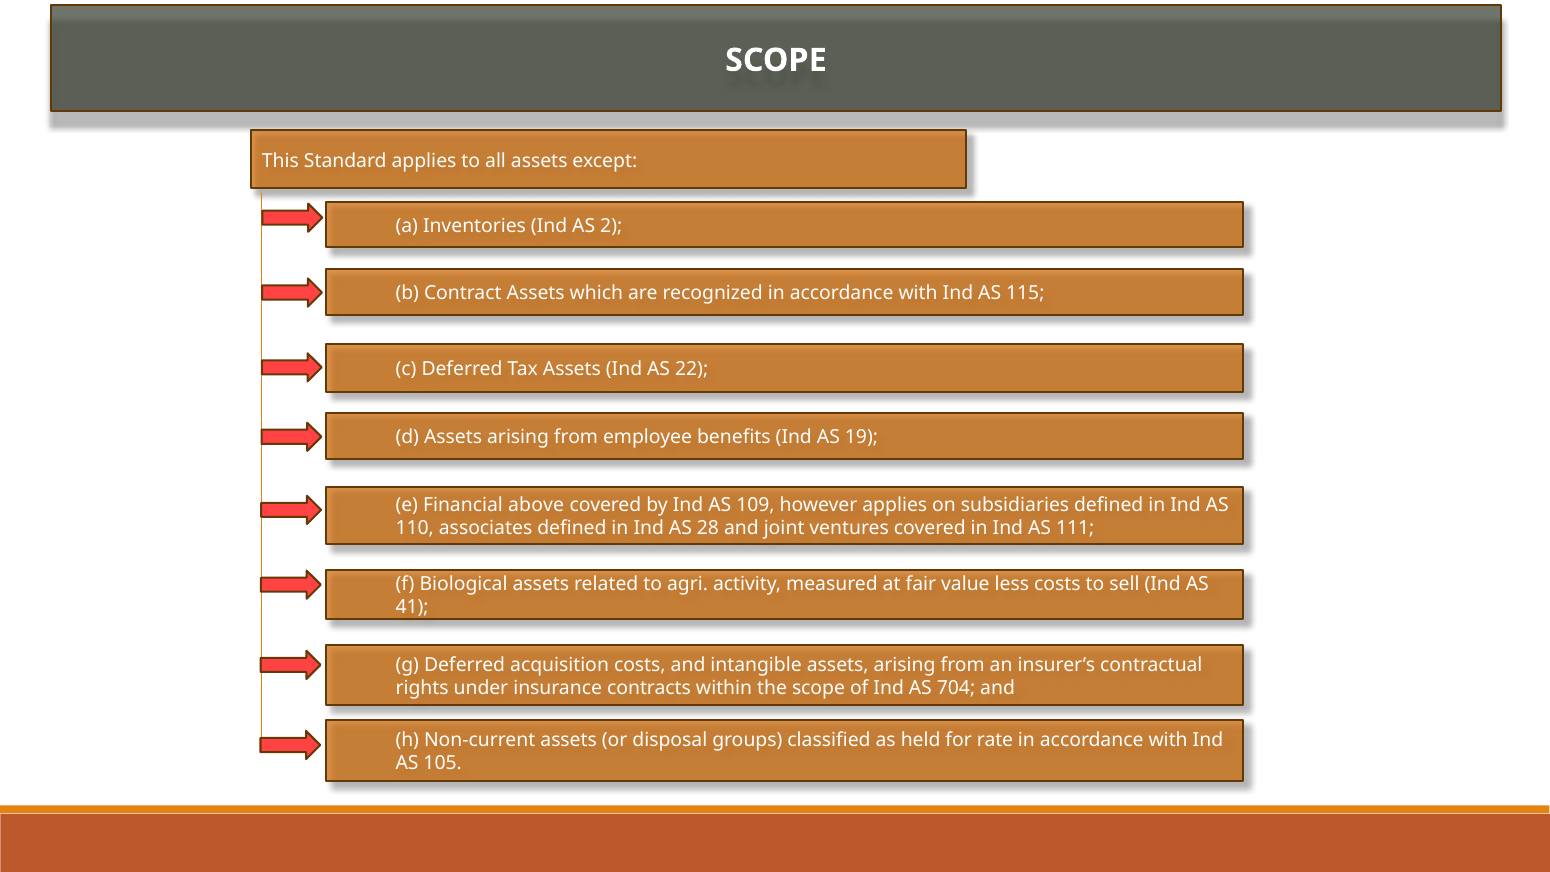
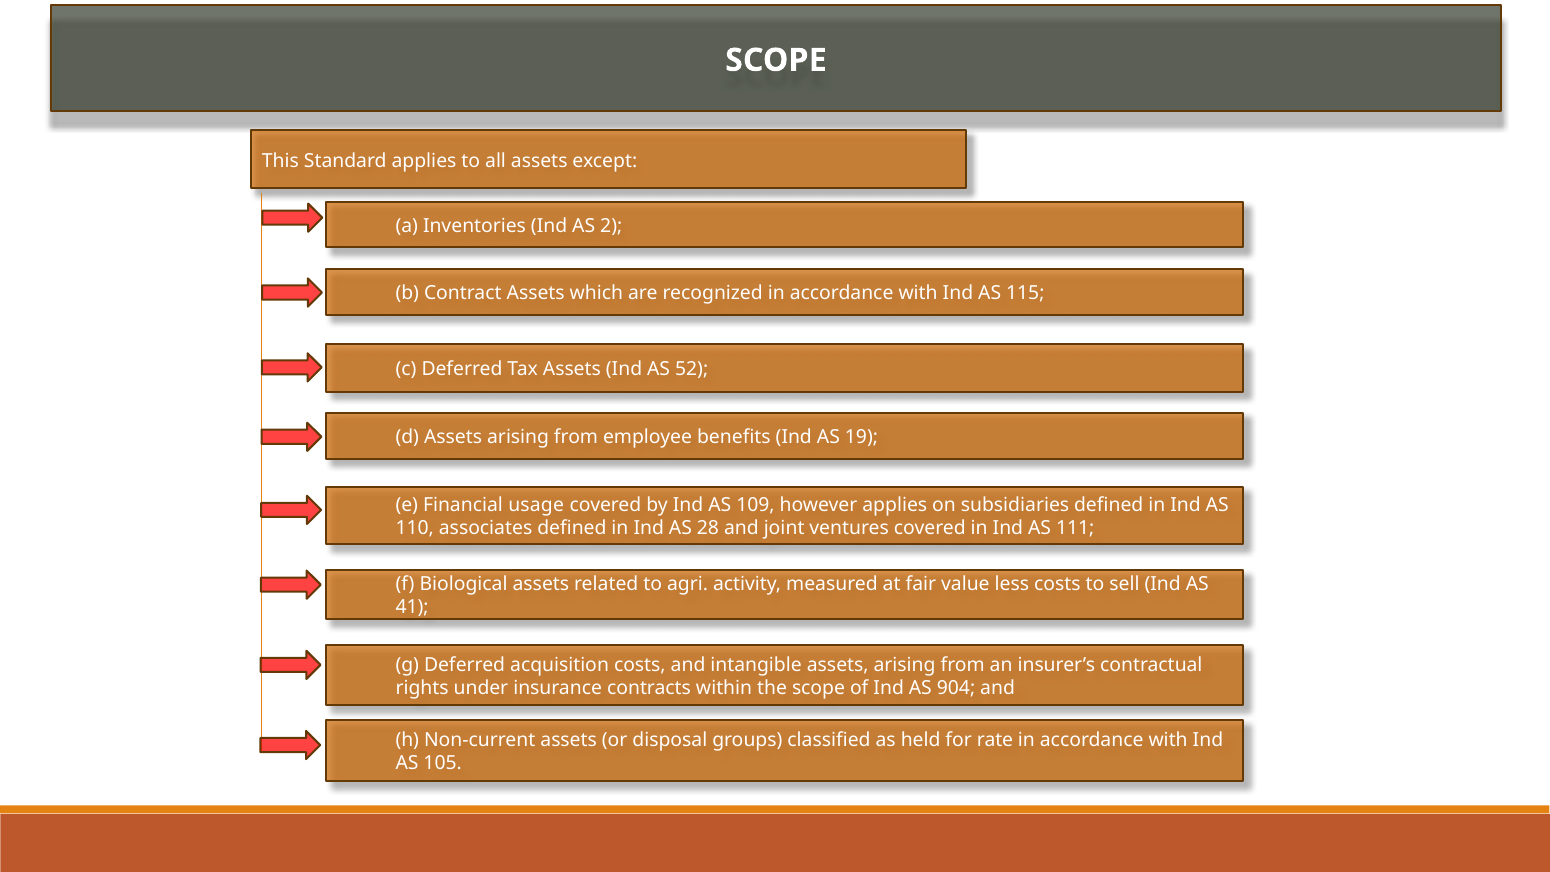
22: 22 -> 52
above: above -> usage
704: 704 -> 904
